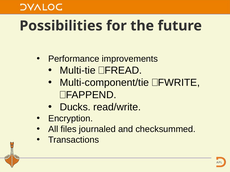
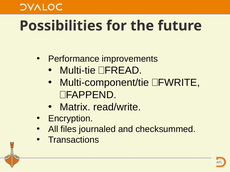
Ducks: Ducks -> Matrix
